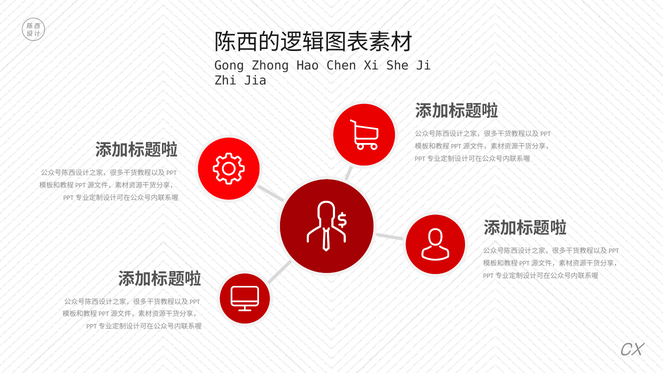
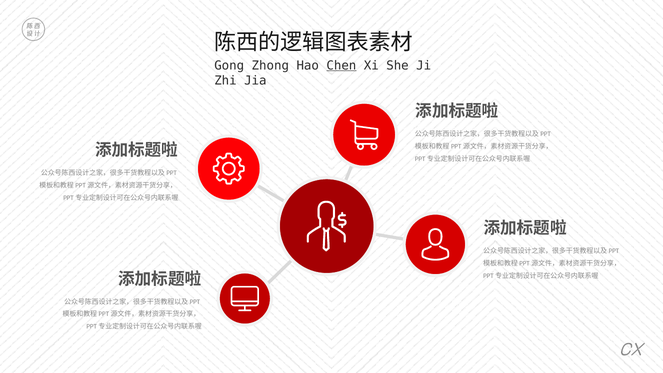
Chen underline: none -> present
